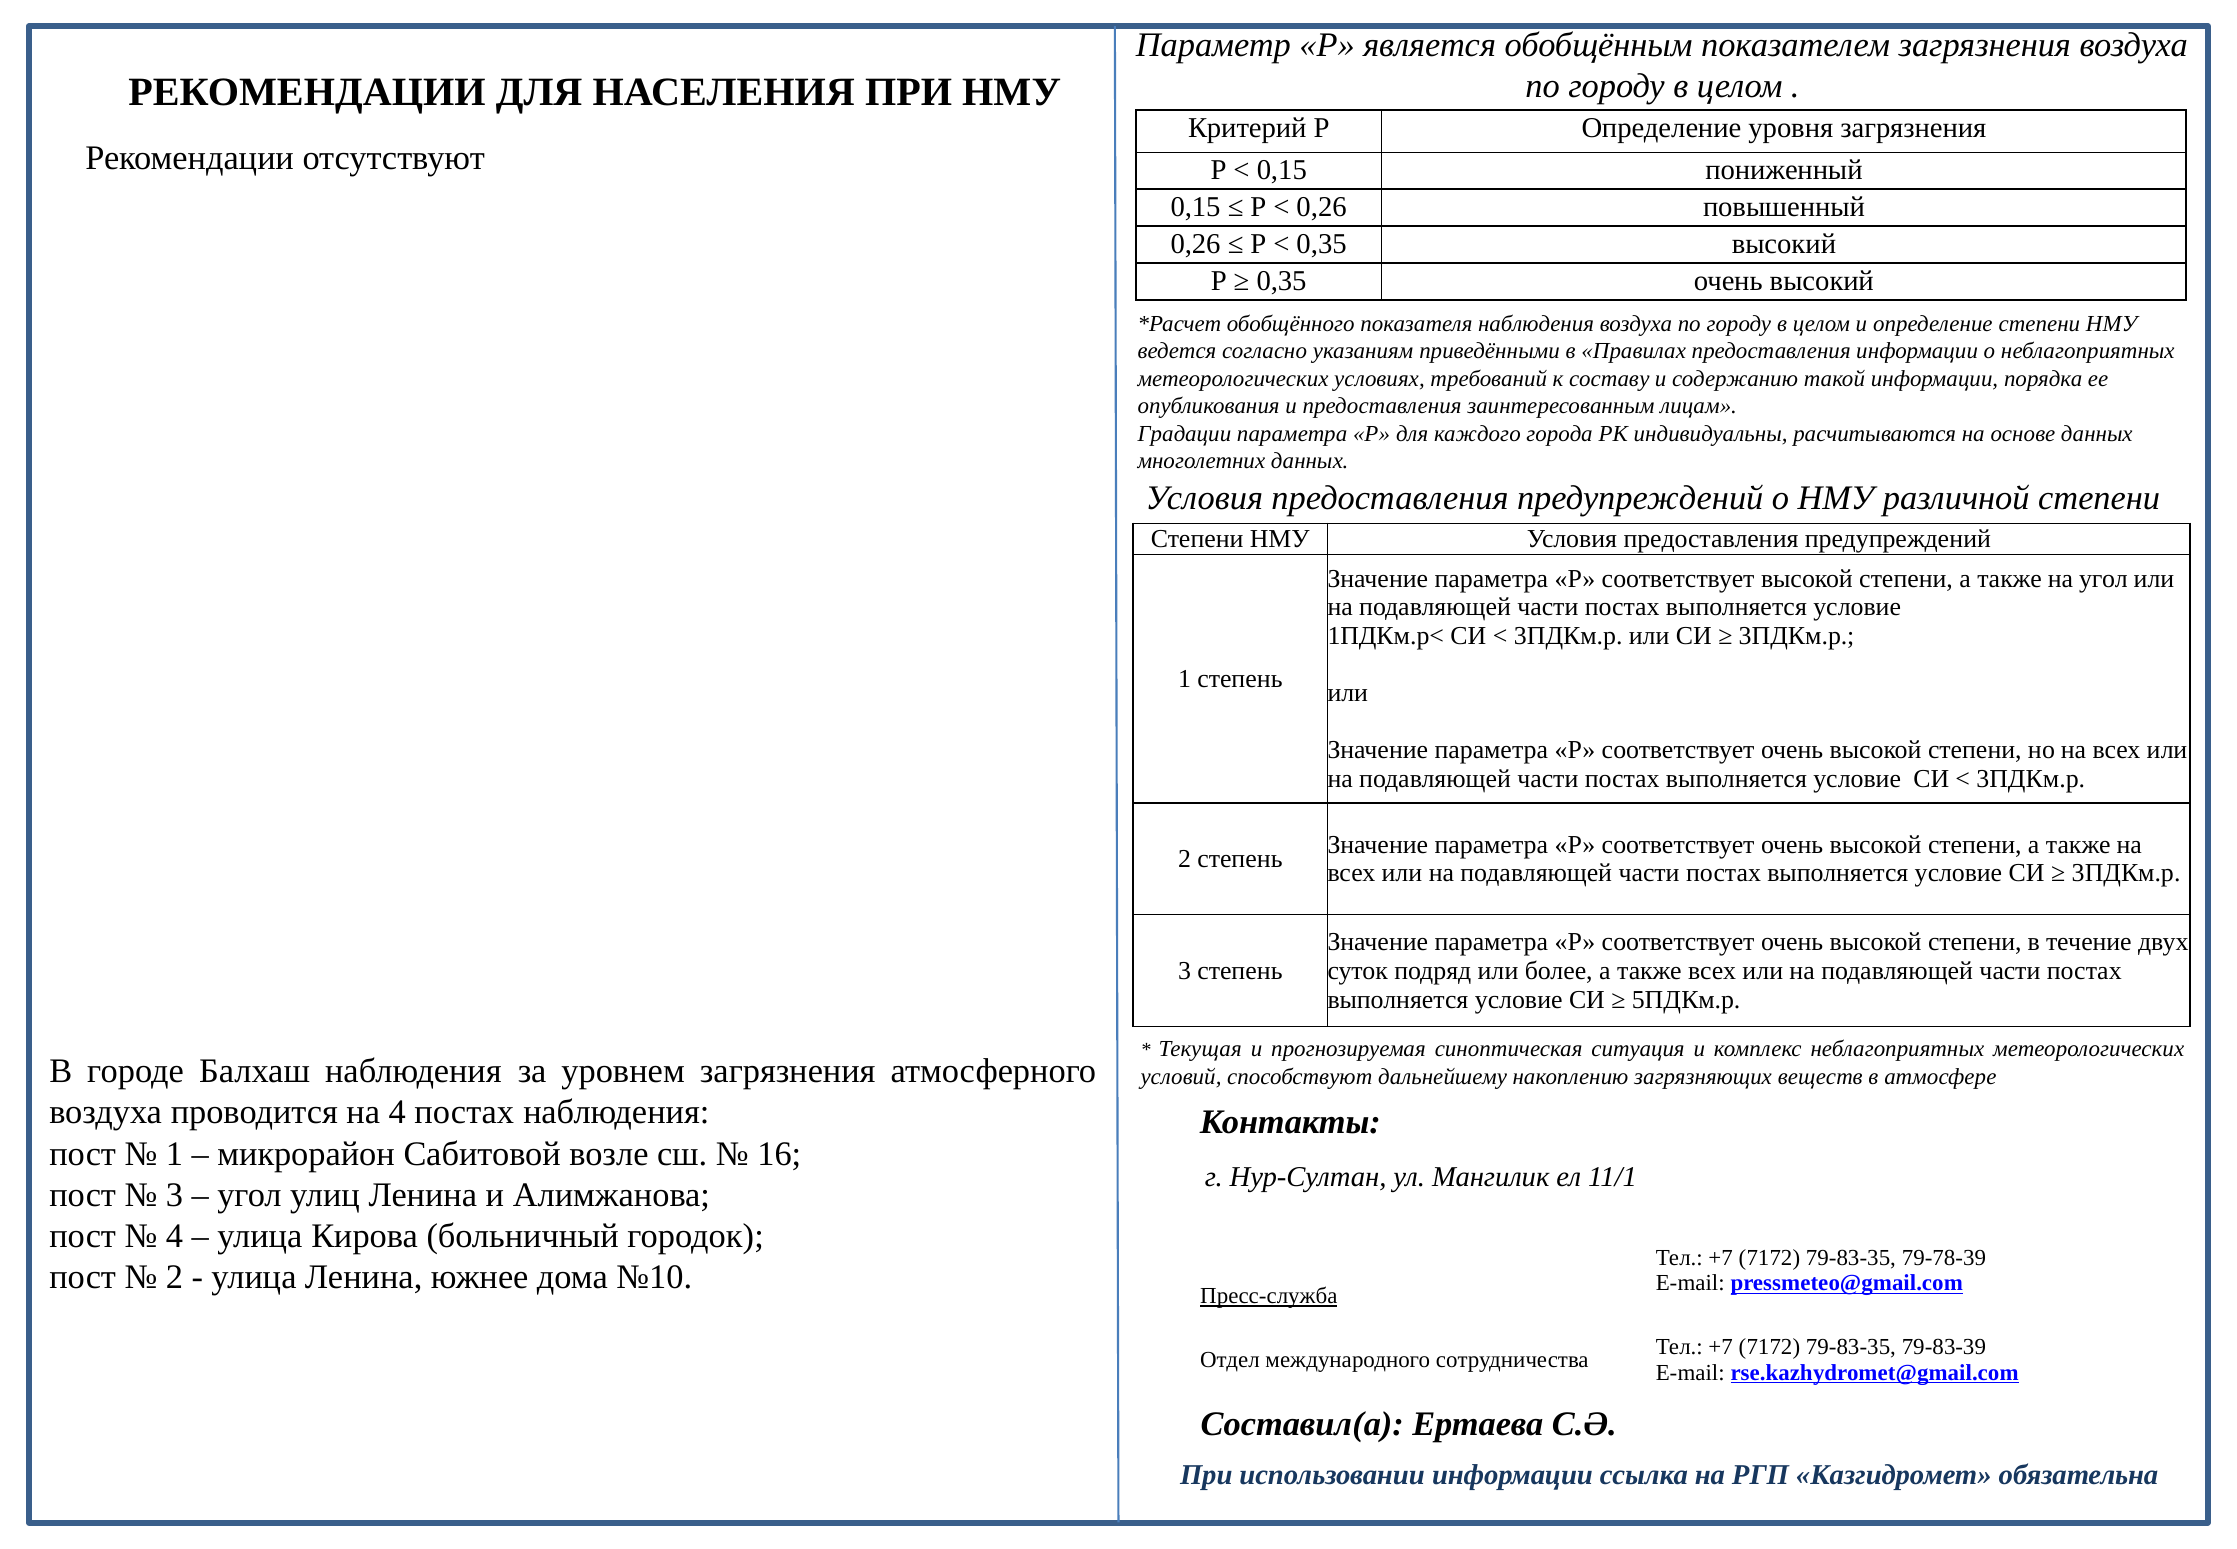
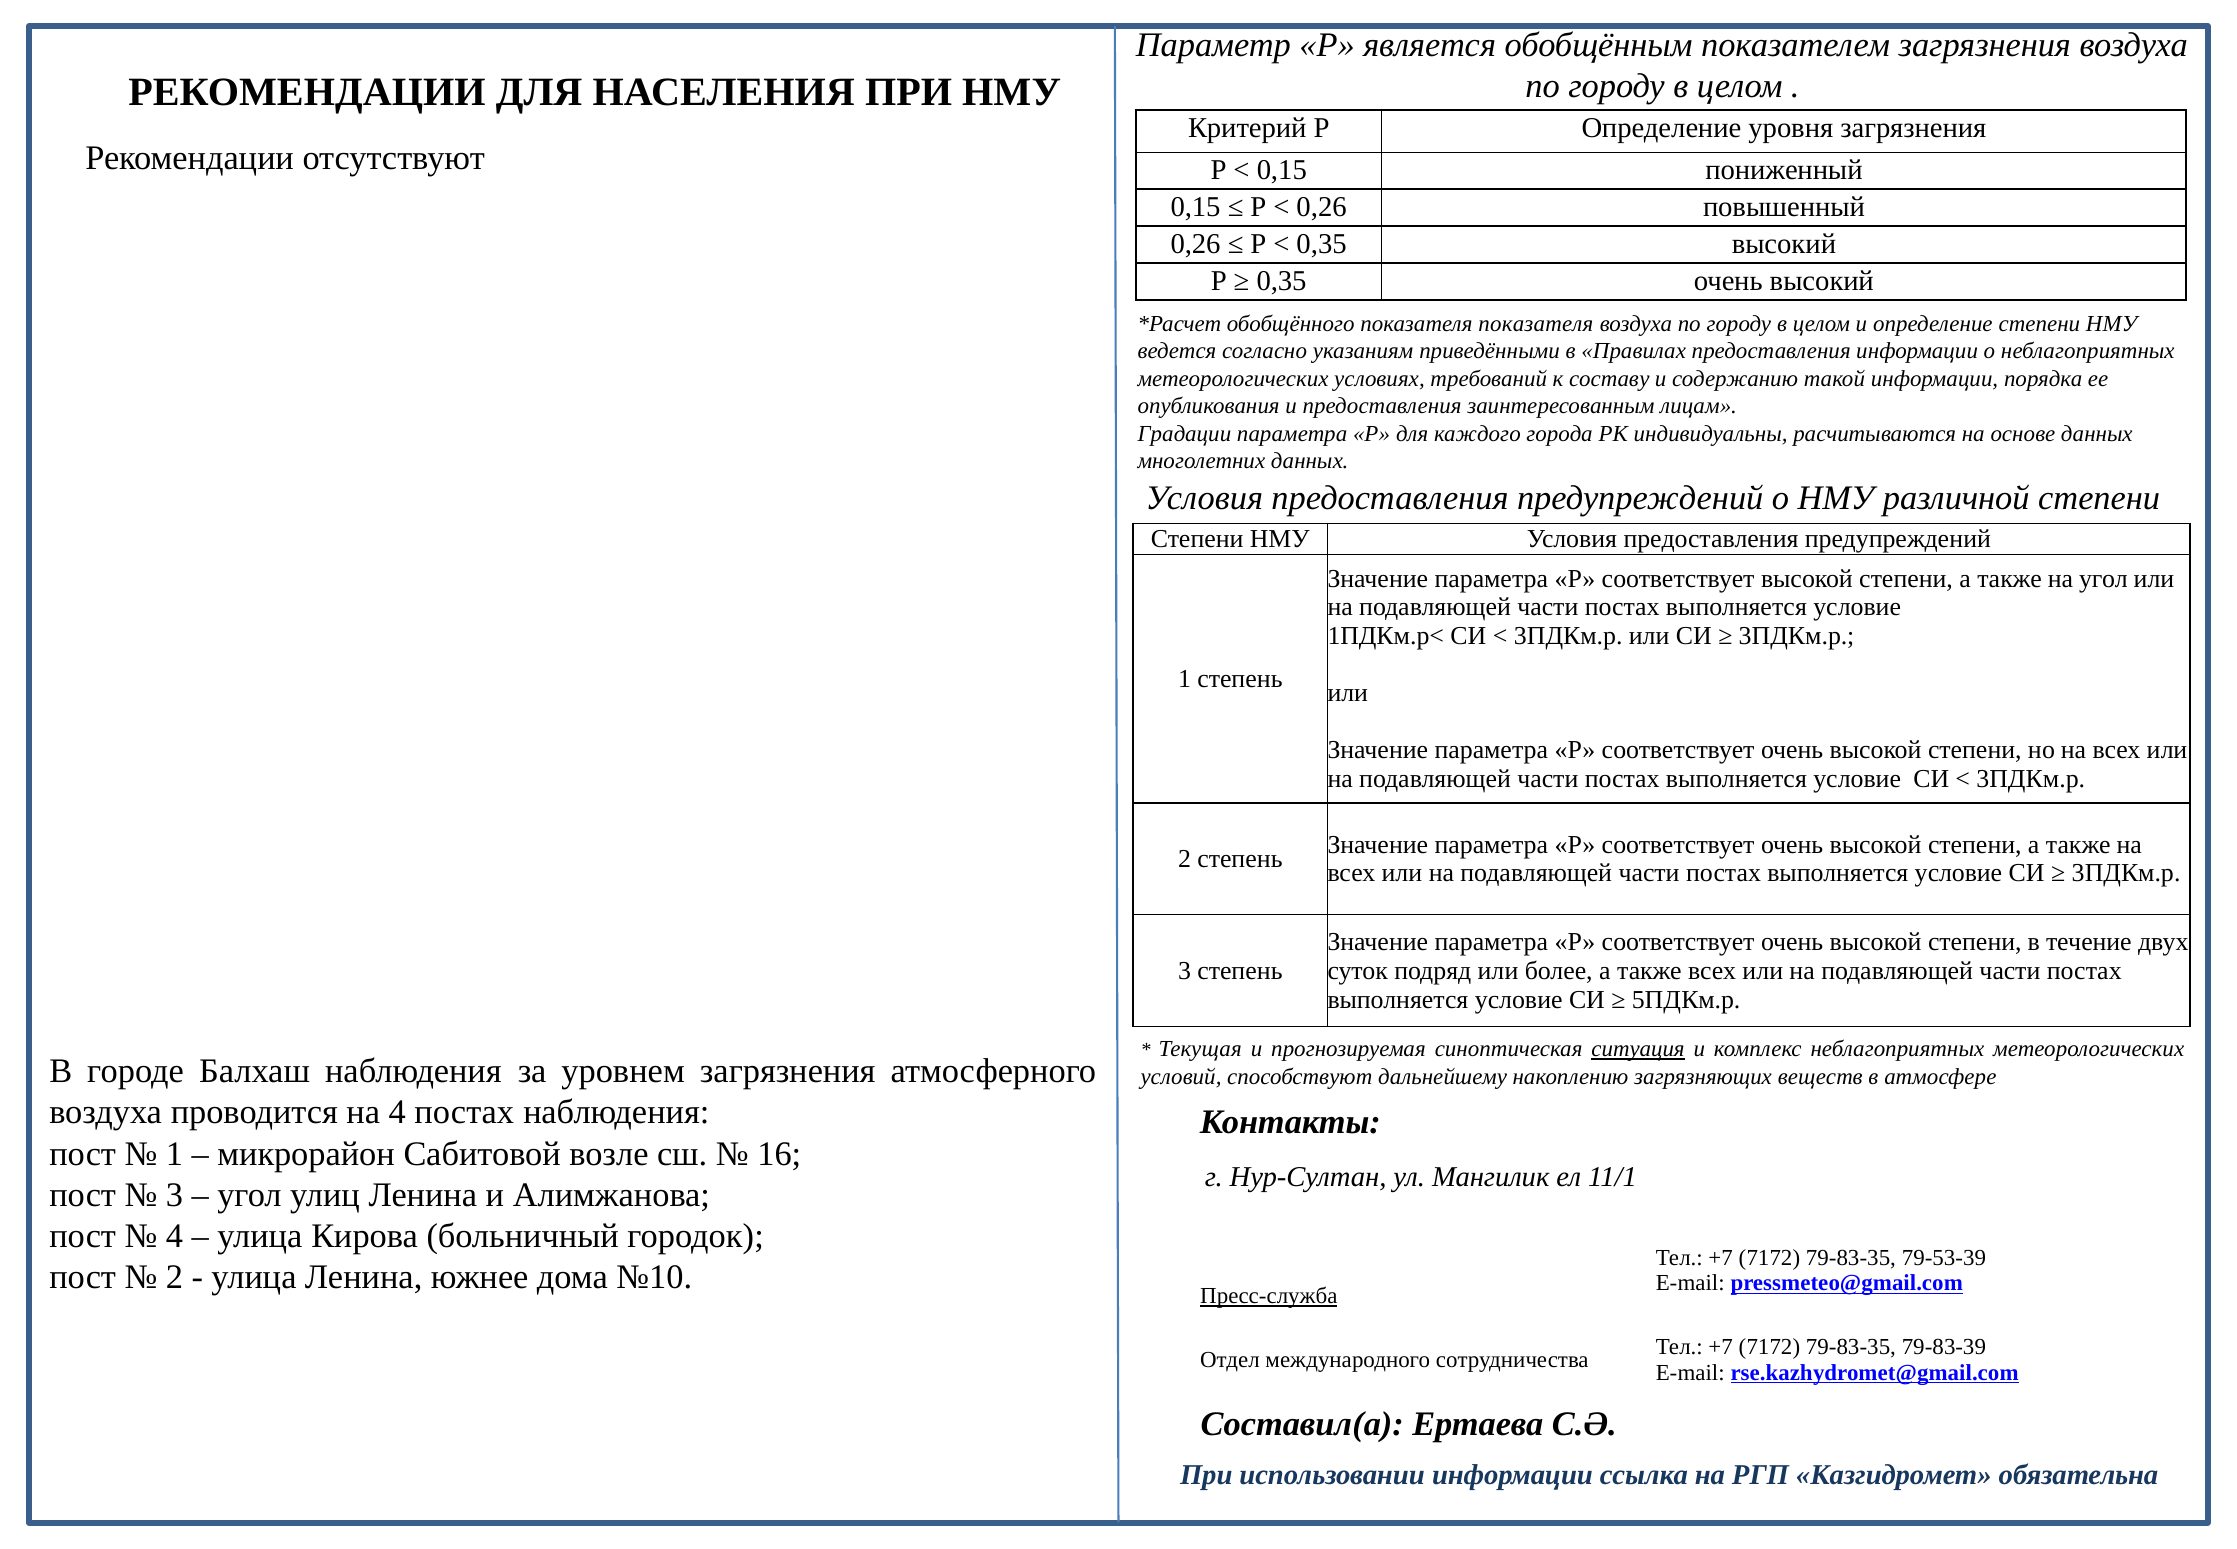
показателя наблюдения: наблюдения -> показателя
ситуация underline: none -> present
79-78-39: 79-78-39 -> 79-53-39
